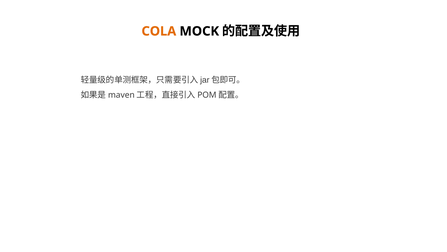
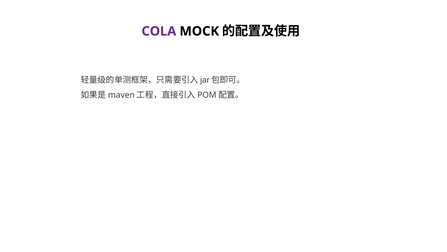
COLA colour: orange -> purple
